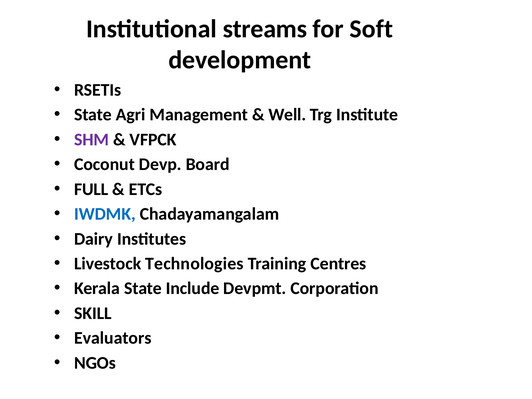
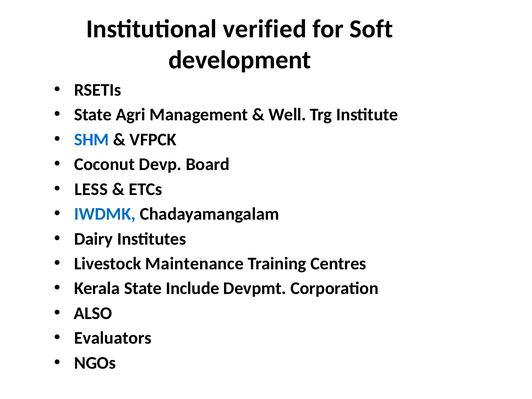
streams: streams -> verified
SHM colour: purple -> blue
FULL: FULL -> LESS
Technologies: Technologies -> Maintenance
SKILL: SKILL -> ALSO
